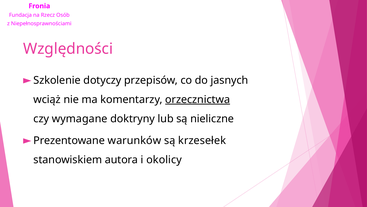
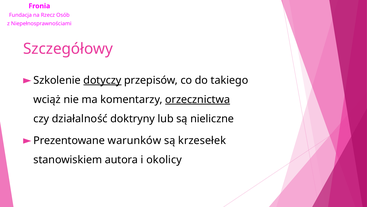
Względności: Względności -> Szczegółowy
dotyczy underline: none -> present
jasnych: jasnych -> takiego
wymagane: wymagane -> działalność
